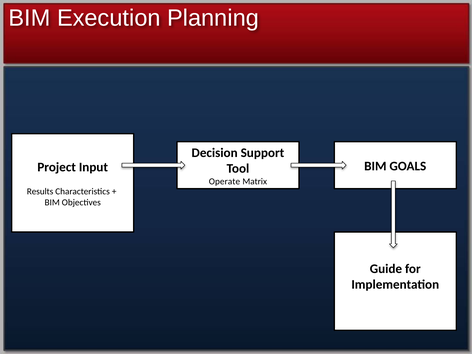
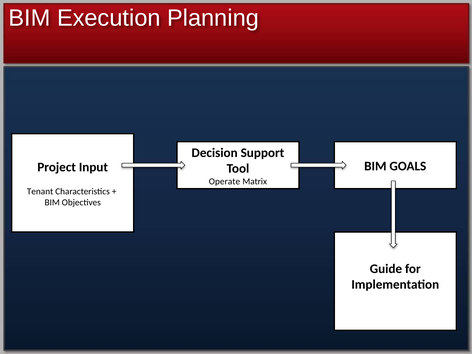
Results: Results -> Tenant
